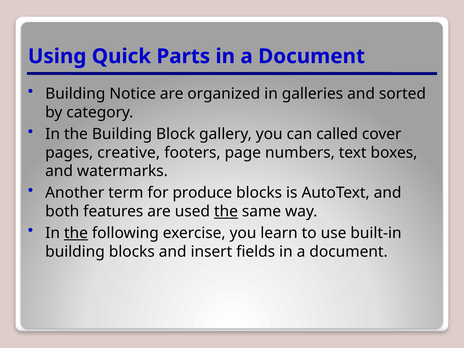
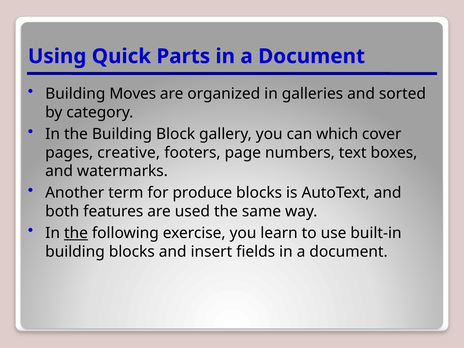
Notice: Notice -> Moves
called: called -> which
the at (226, 211) underline: present -> none
